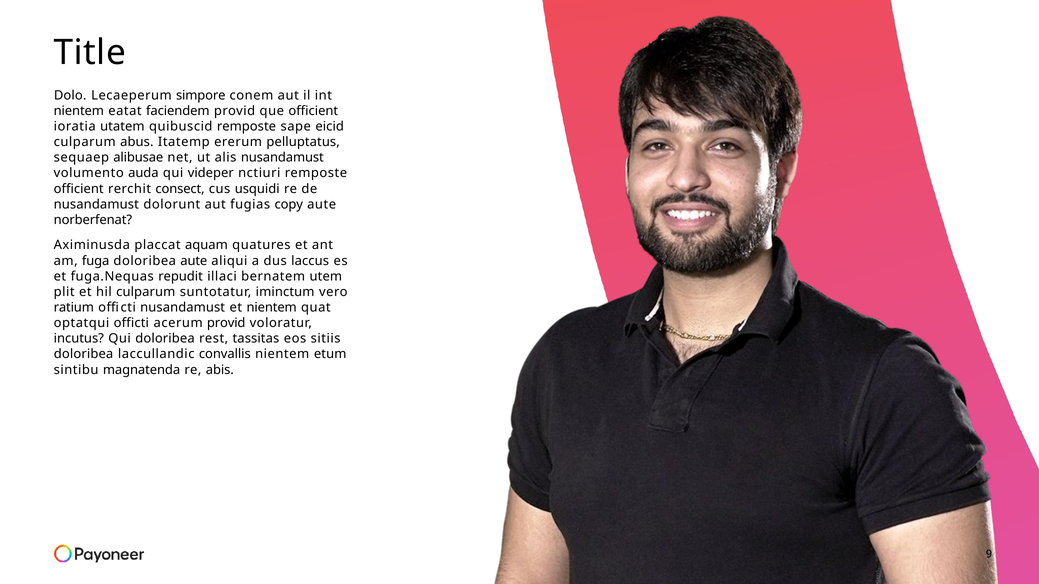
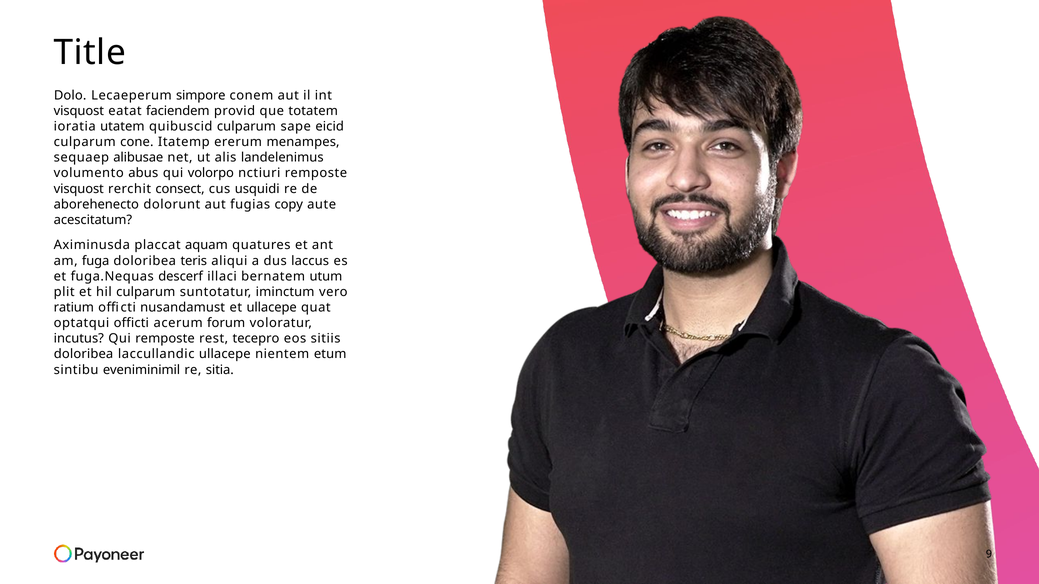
nientem at (79, 111): nientem -> visquost
que officient: officient -> totatem
quibuscid remposte: remposte -> culparum
abus: abus -> cone
pelluptatus: pelluptatus -> menampes
alis nusandamust: nusandamust -> landelenimus
auda: auda -> abus
videper: videper -> volorpo
officient at (79, 189): officient -> visquost
nusandamust at (96, 204): nusandamust -> aborehenecto
norberfenat: norberfenat -> acescitatum
doloribea aute: aute -> teris
repudit: repudit -> descerf
utem: utem -> utum
et nientem: nientem -> ullacepe
acerum provid: provid -> forum
Qui doloribea: doloribea -> remposte
tassitas: tassitas -> tecepro
laccullandic convallis: convallis -> ullacepe
magnatenda: magnatenda -> eveniminimil
abis: abis -> sitia
